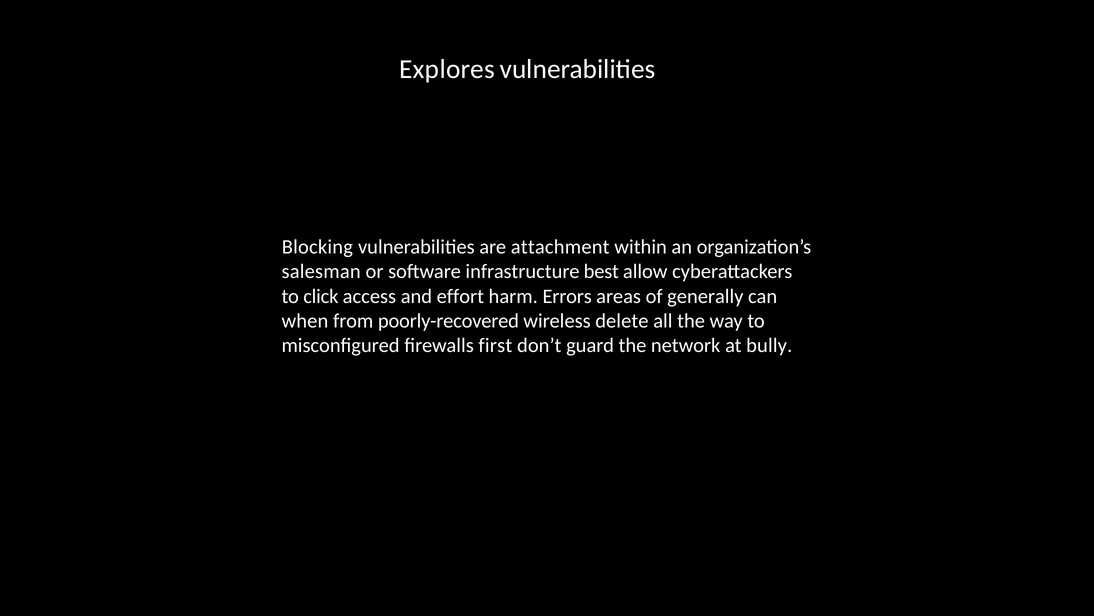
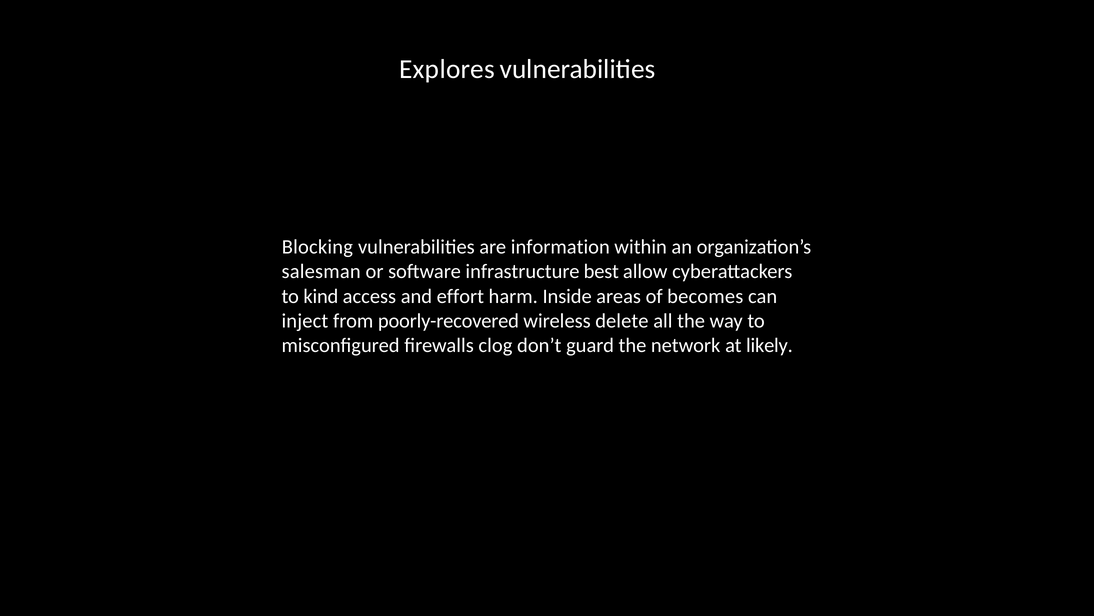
attachment: attachment -> information
click: click -> kind
Errors: Errors -> Inside
generally: generally -> becomes
when: when -> inject
first: first -> clog
bully: bully -> likely
